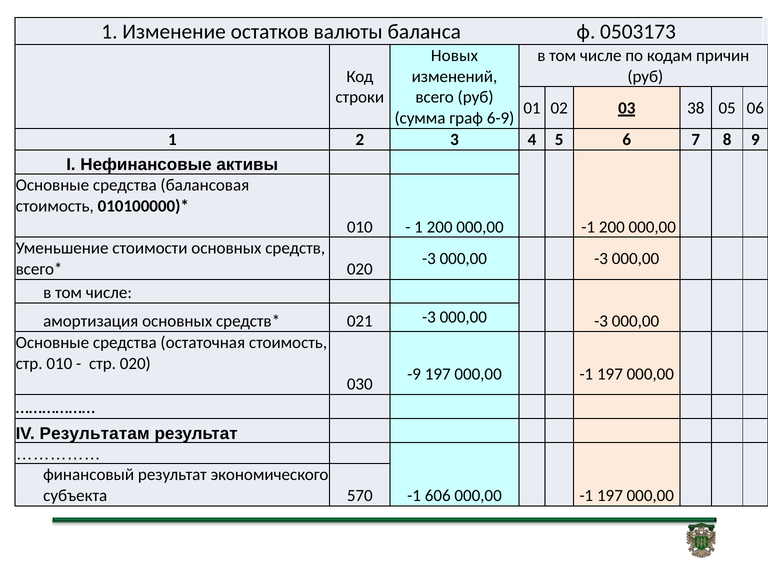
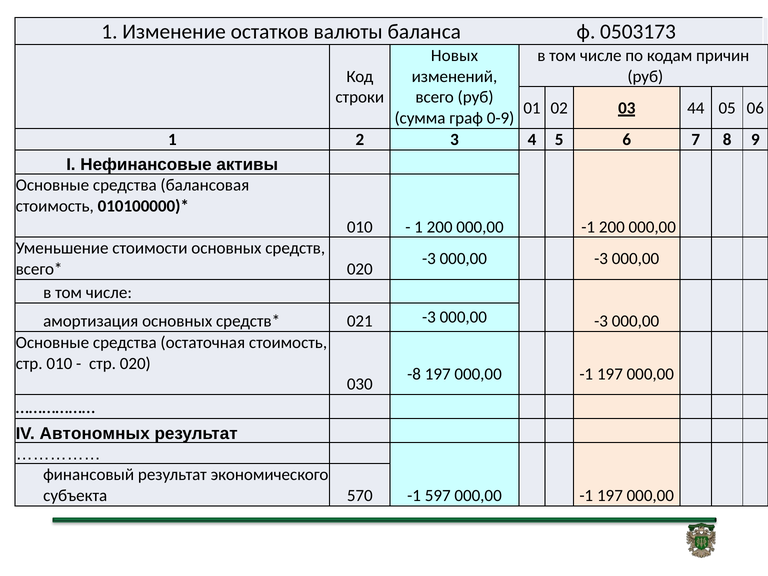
38: 38 -> 44
6-9: 6-9 -> 0-9
-9: -9 -> -8
Результатам: Результатам -> Автономных
606: 606 -> 597
